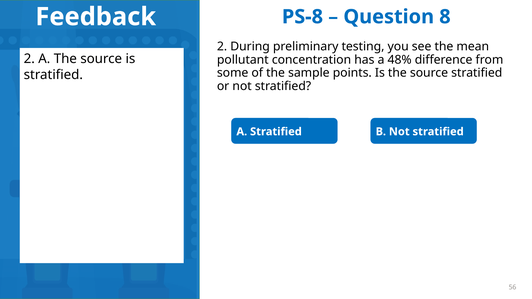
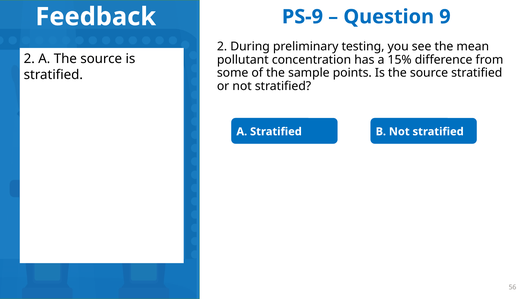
PS-8: PS-8 -> PS-9
8: 8 -> 9
48%: 48% -> 15%
